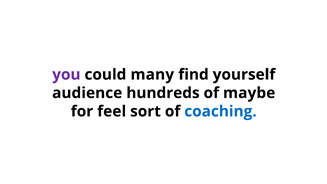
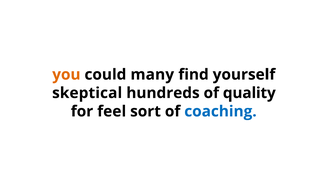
you colour: purple -> orange
audience: audience -> skeptical
maybe: maybe -> quality
